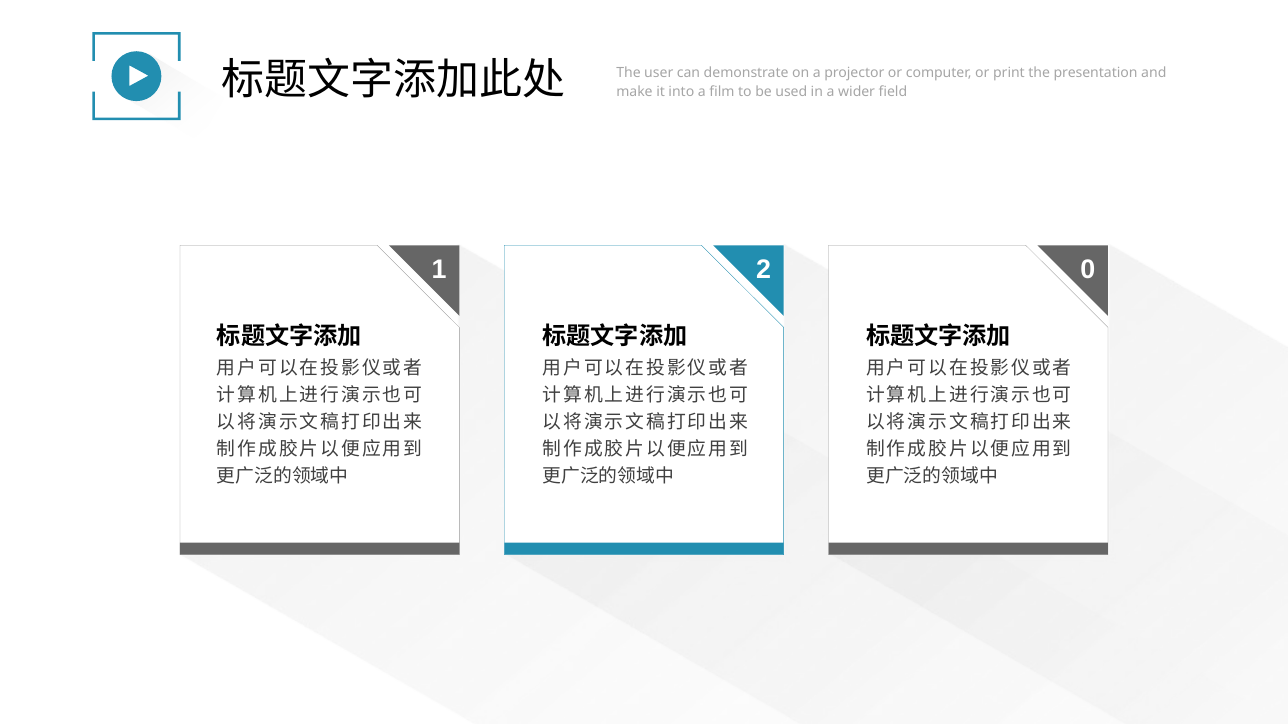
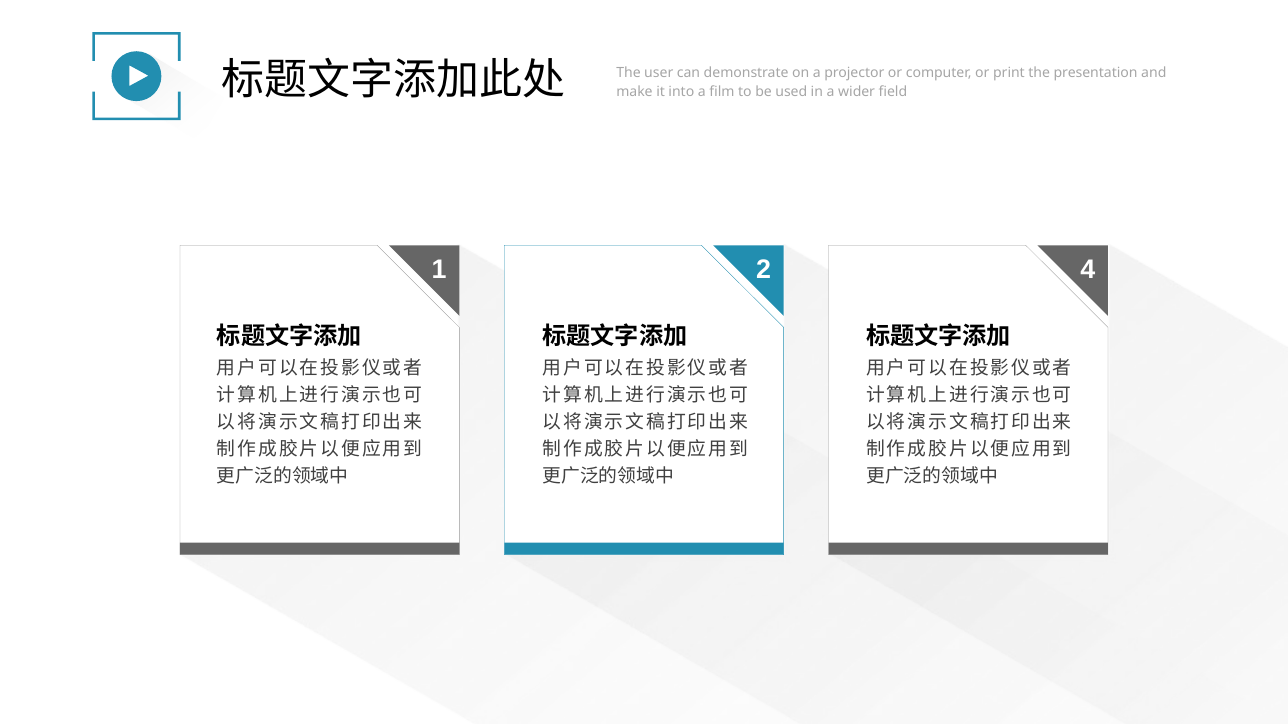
0: 0 -> 4
